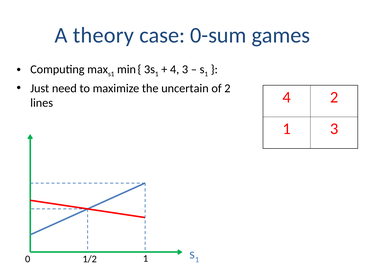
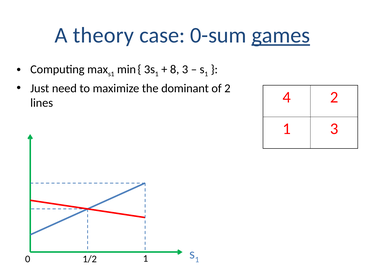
games underline: none -> present
4 at (175, 69): 4 -> 8
uncertain: uncertain -> dominant
